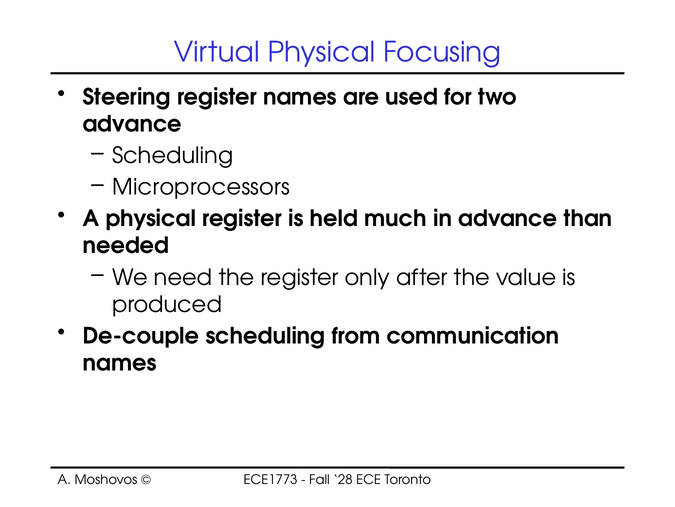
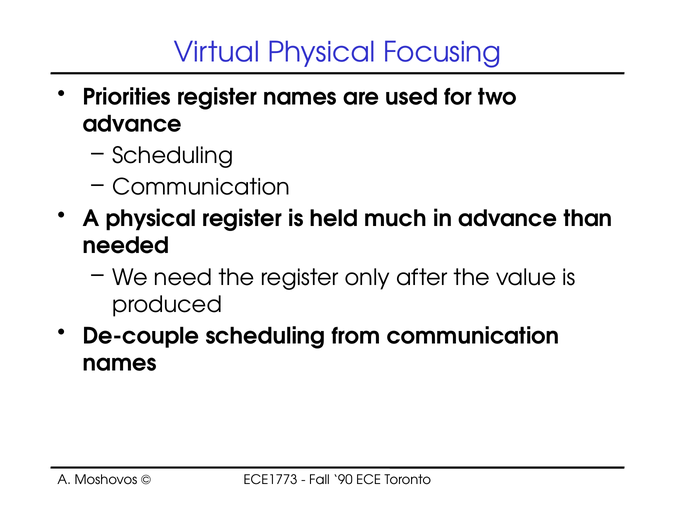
Steering: Steering -> Priorities
Microprocessors at (201, 187): Microprocessors -> Communication
28: 28 -> 90
